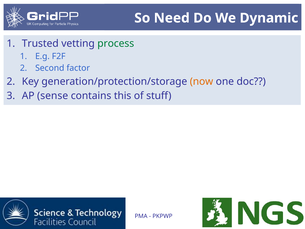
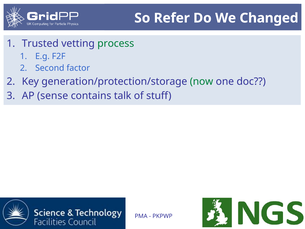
Need: Need -> Refer
Dynamic: Dynamic -> Changed
now colour: orange -> green
this: this -> talk
